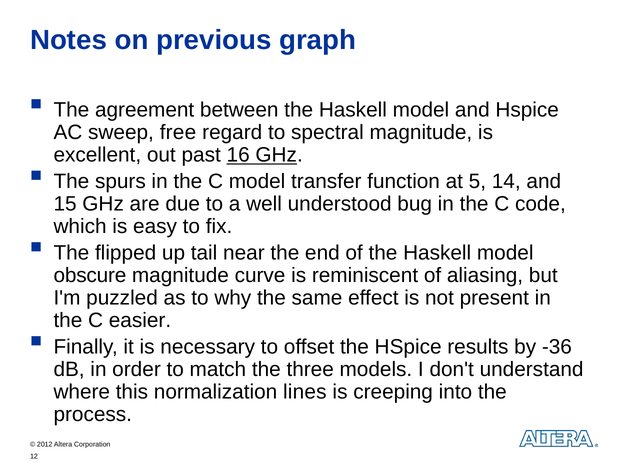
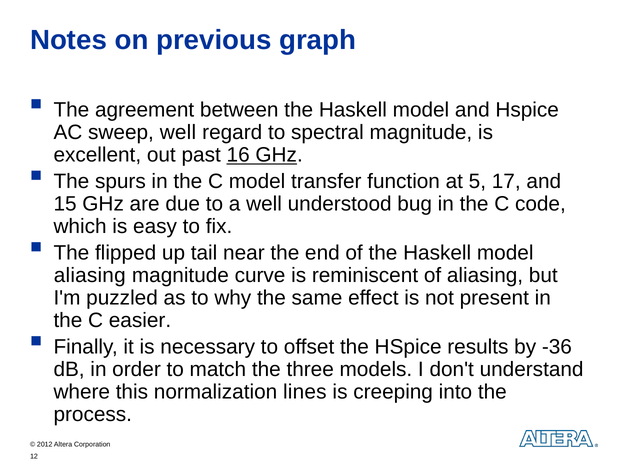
sweep free: free -> well
14: 14 -> 17
obscure at (90, 276): obscure -> aliasing
